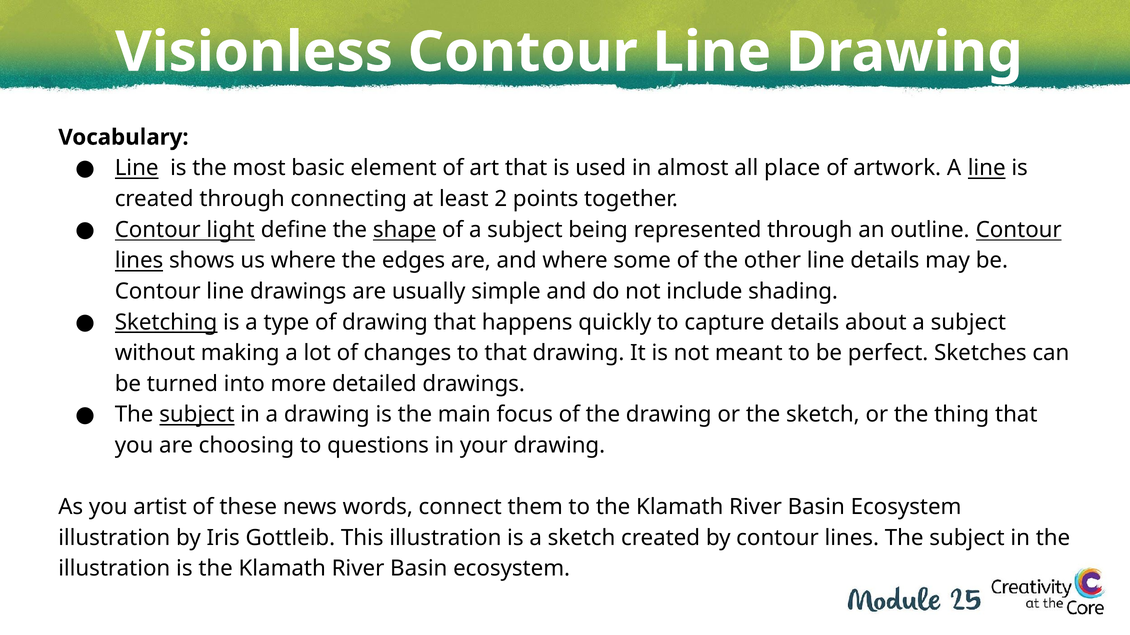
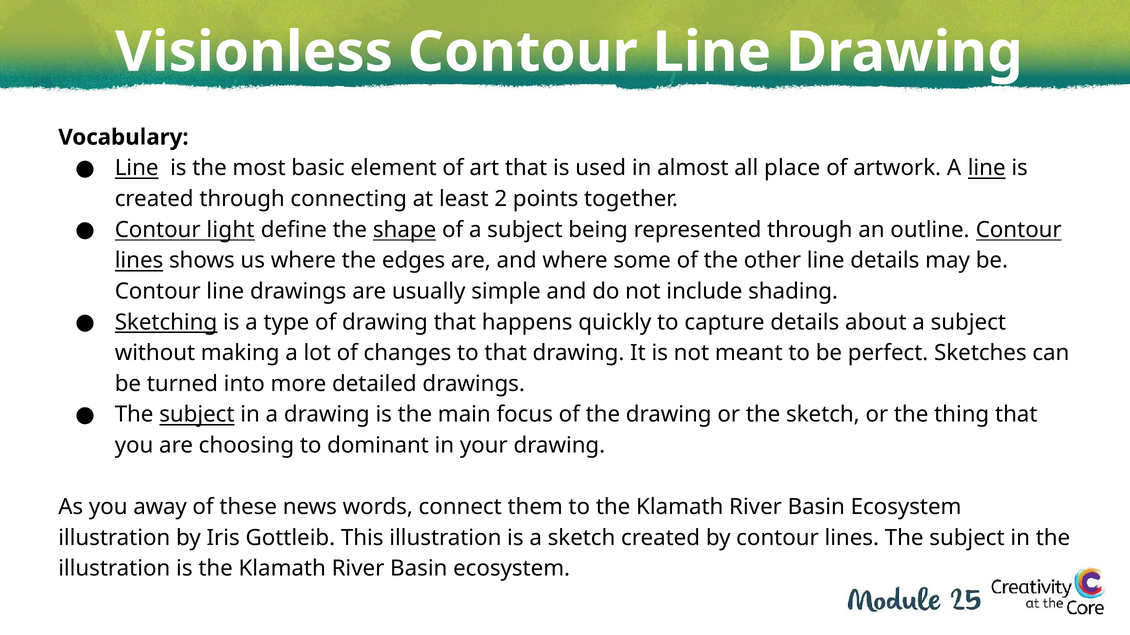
questions: questions -> dominant
artist: artist -> away
